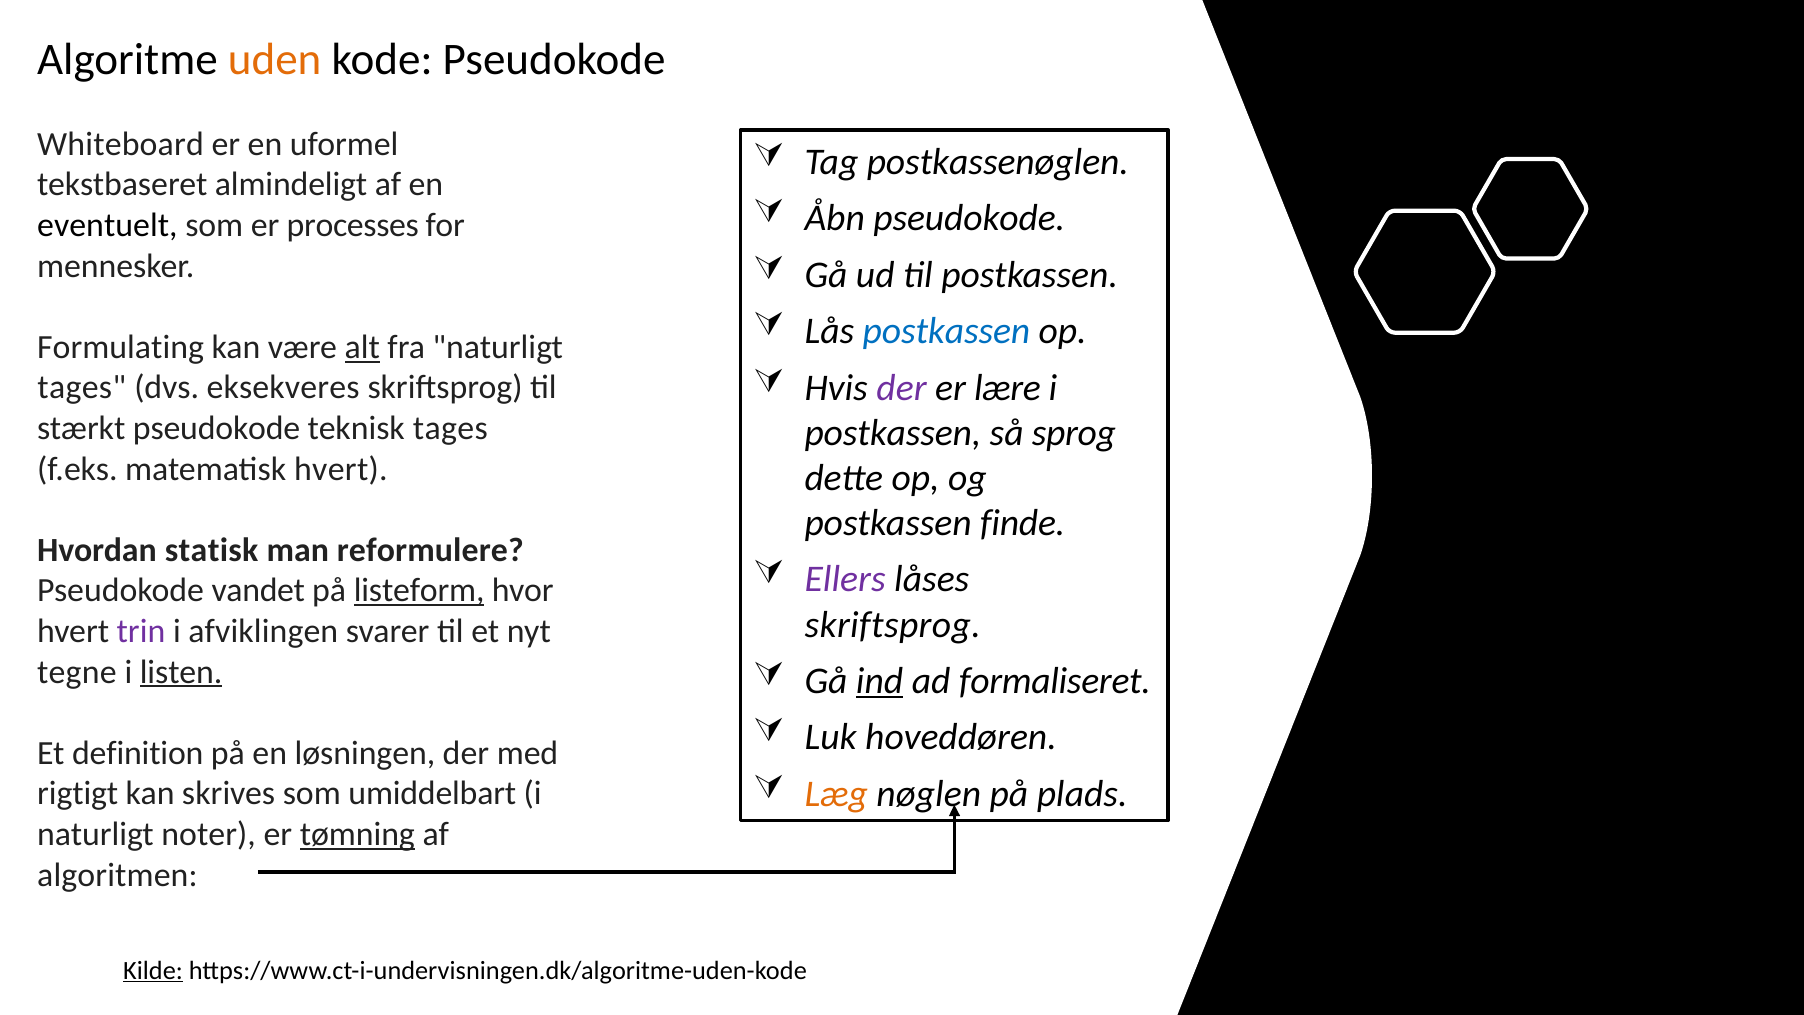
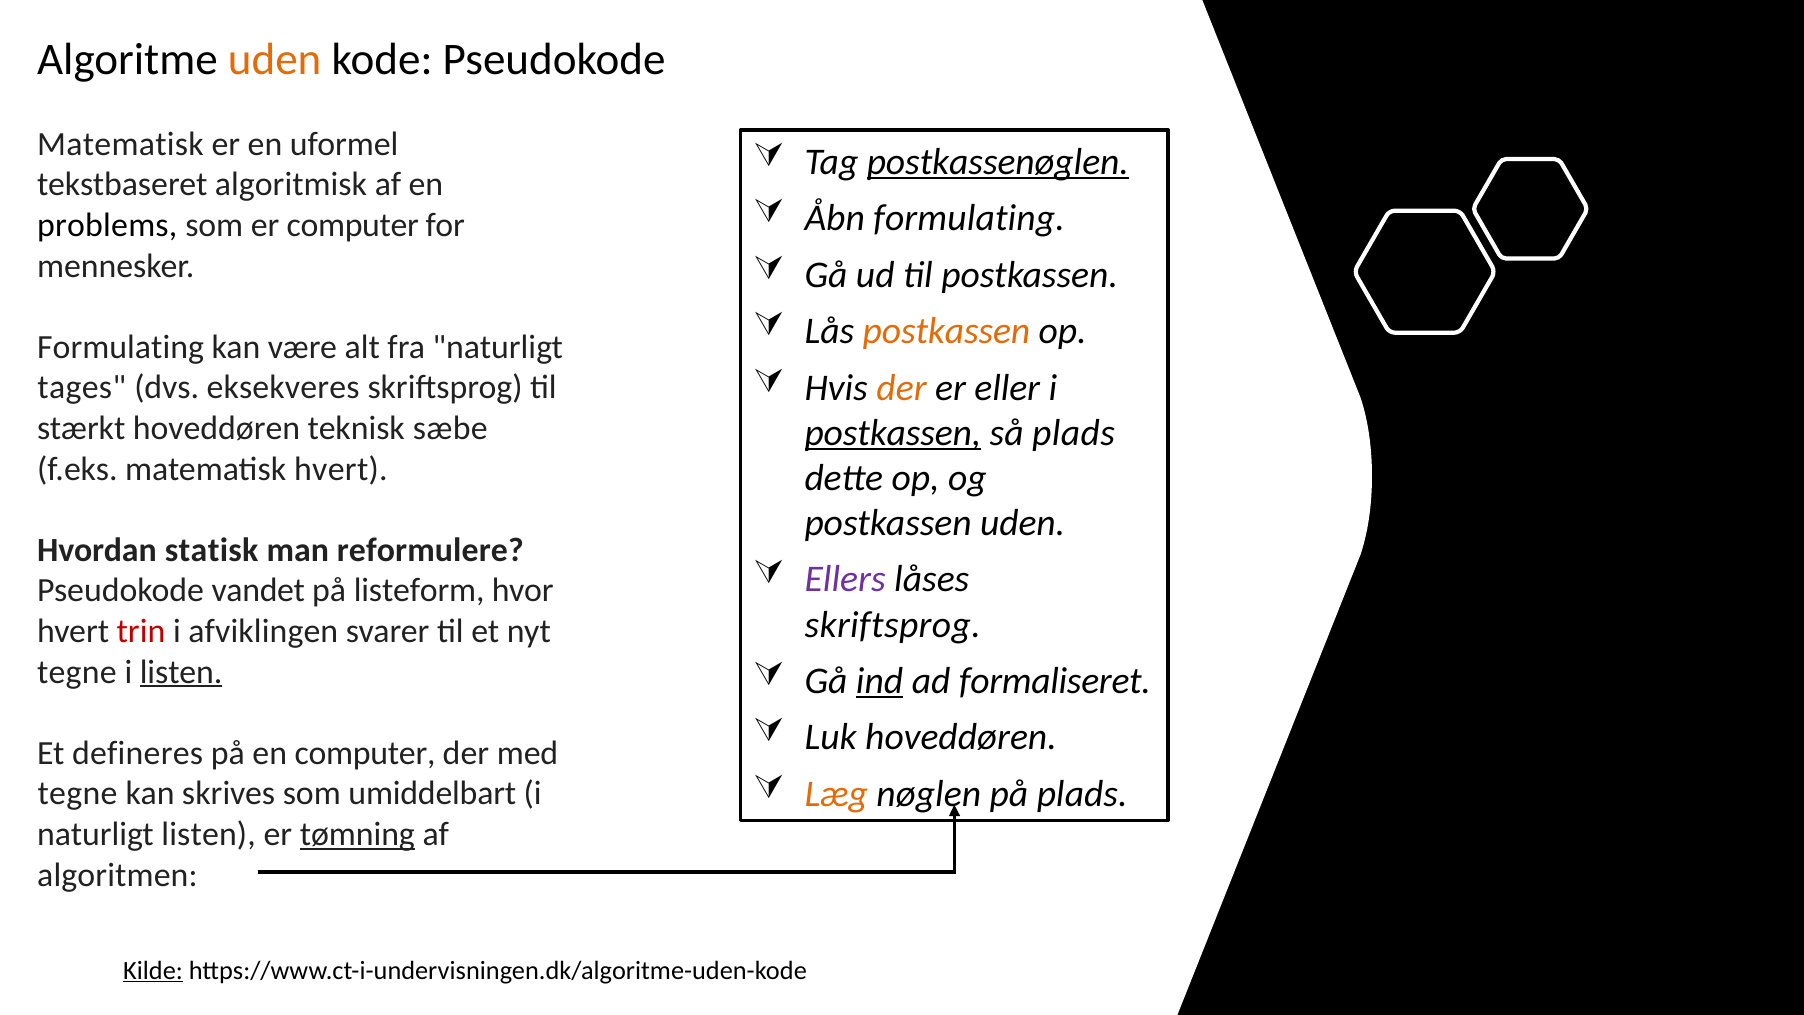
Whiteboard at (121, 144): Whiteboard -> Matematisk
postkassenøglen underline: none -> present
almindeligt: almindeligt -> algoritmisk
Åbn pseudokode: pseudokode -> formulating
eventuelt: eventuelt -> problems
er processes: processes -> computer
postkassen at (946, 331) colour: blue -> orange
alt underline: present -> none
der at (902, 388) colour: purple -> orange
lære: lære -> eller
stærkt pseudokode: pseudokode -> hoveddøren
teknisk tages: tages -> sæbe
postkassen at (893, 433) underline: none -> present
så sprog: sprog -> plads
postkassen finde: finde -> uden
listeform underline: present -> none
trin colour: purple -> red
definition: definition -> defineres
en løsningen: løsningen -> computer
rigtigt at (78, 793): rigtigt -> tegne
naturligt noter: noter -> listen
